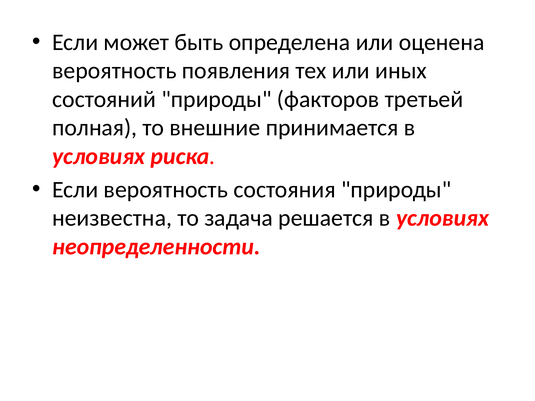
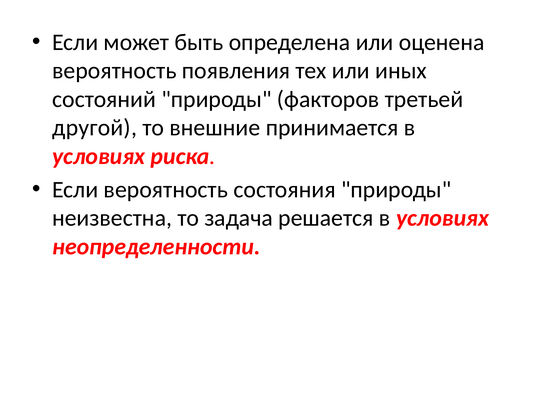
полная: полная -> другой
